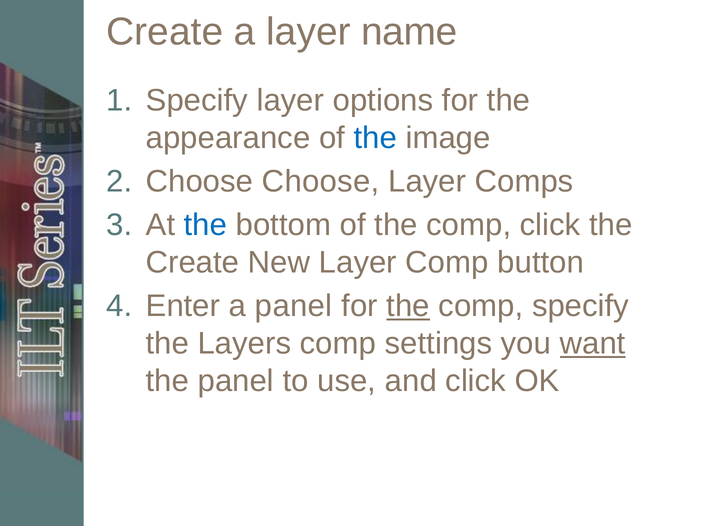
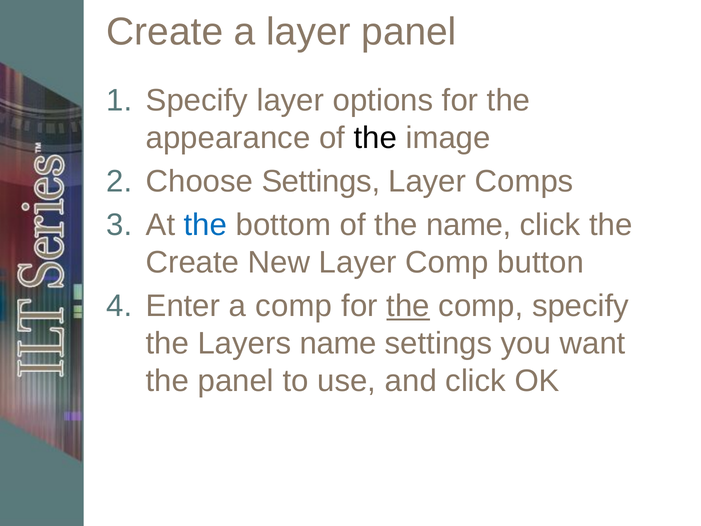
layer name: name -> panel
the at (375, 138) colour: blue -> black
Choose Choose: Choose -> Settings
of the comp: comp -> name
a panel: panel -> comp
Layers comp: comp -> name
want underline: present -> none
